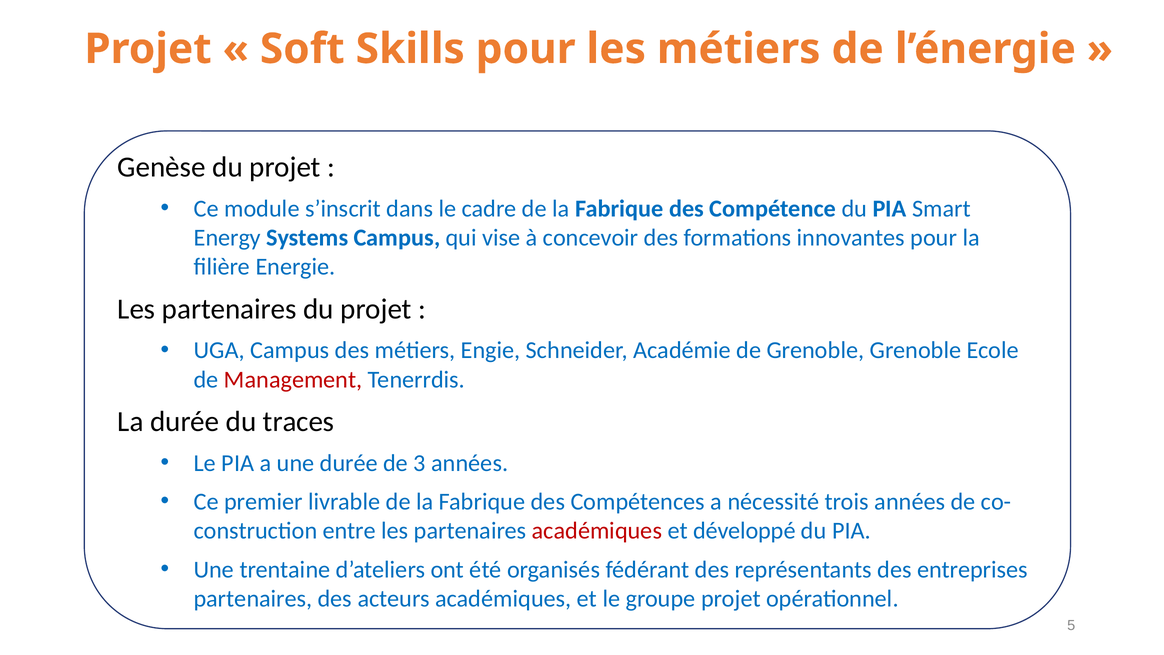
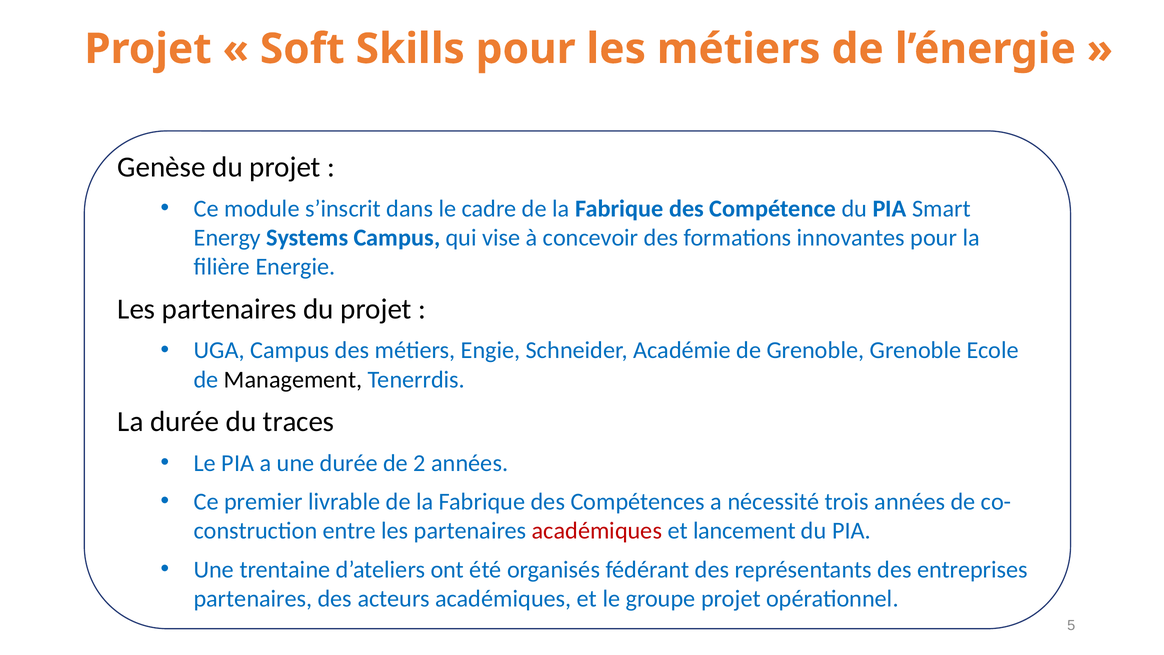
Management colour: red -> black
3: 3 -> 2
développé: développé -> lancement
